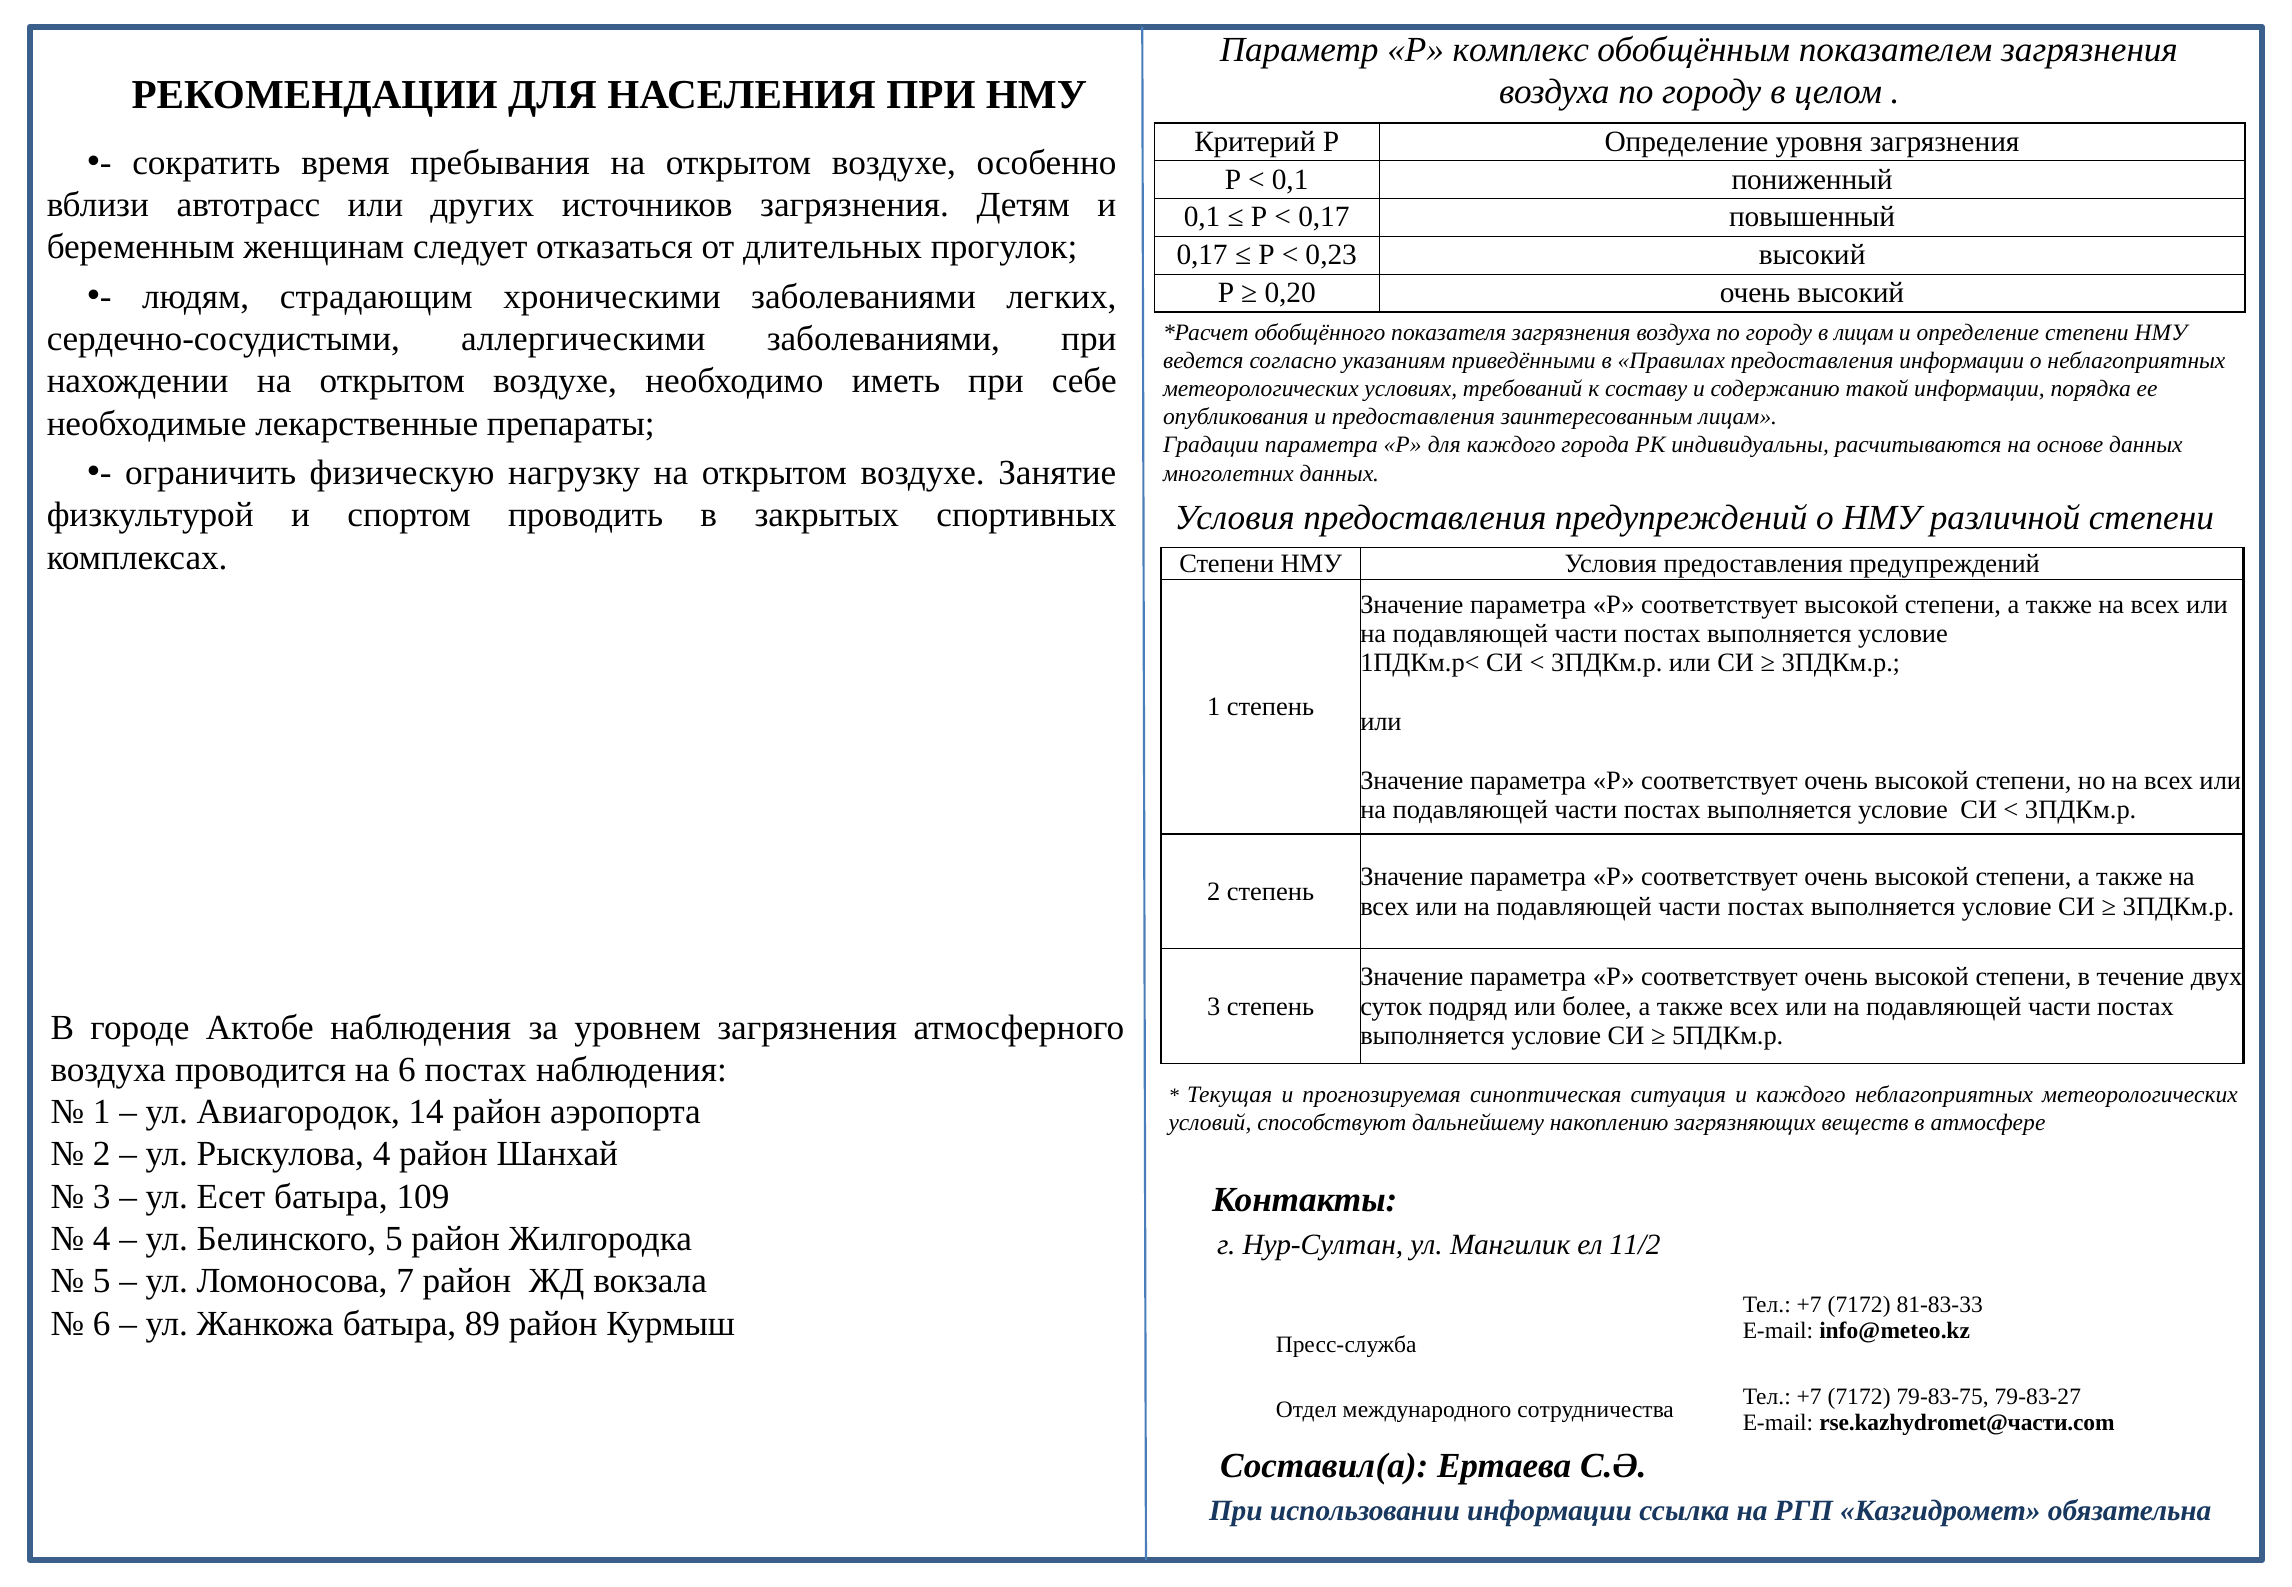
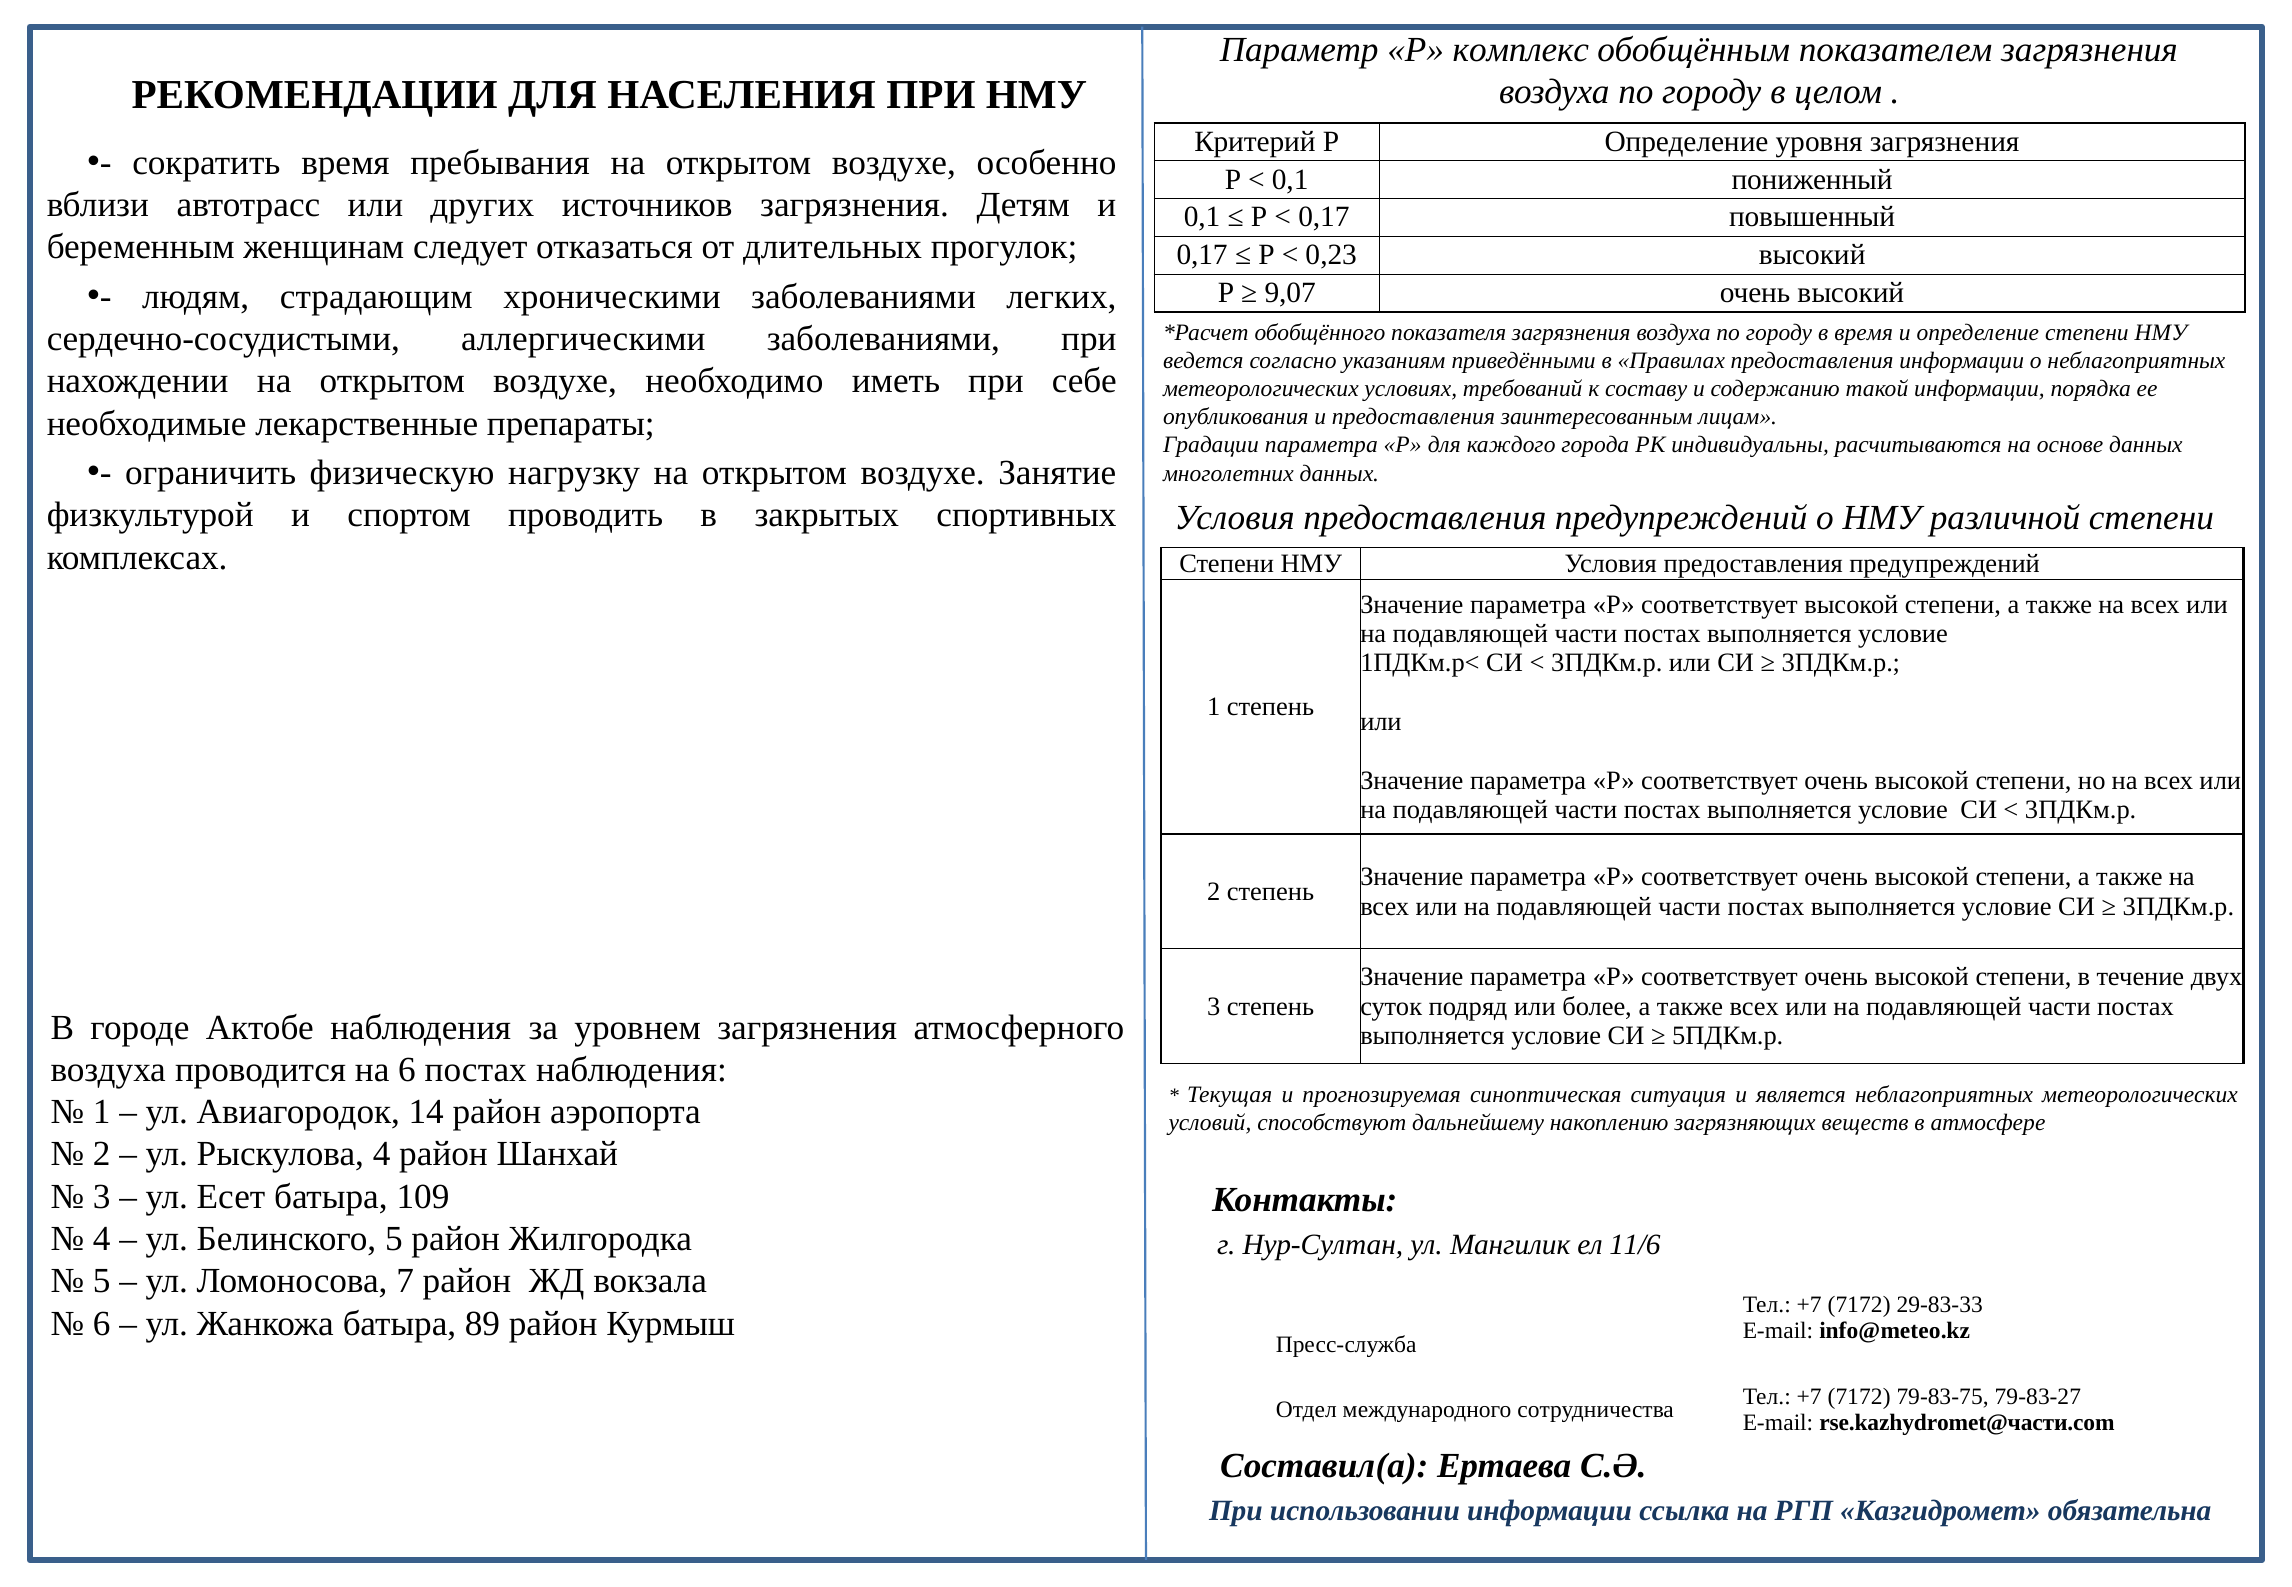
0,20: 0,20 -> 9,07
в лицам: лицам -> время
и каждого: каждого -> является
11/2: 11/2 -> 11/6
81-83-33: 81-83-33 -> 29-83-33
